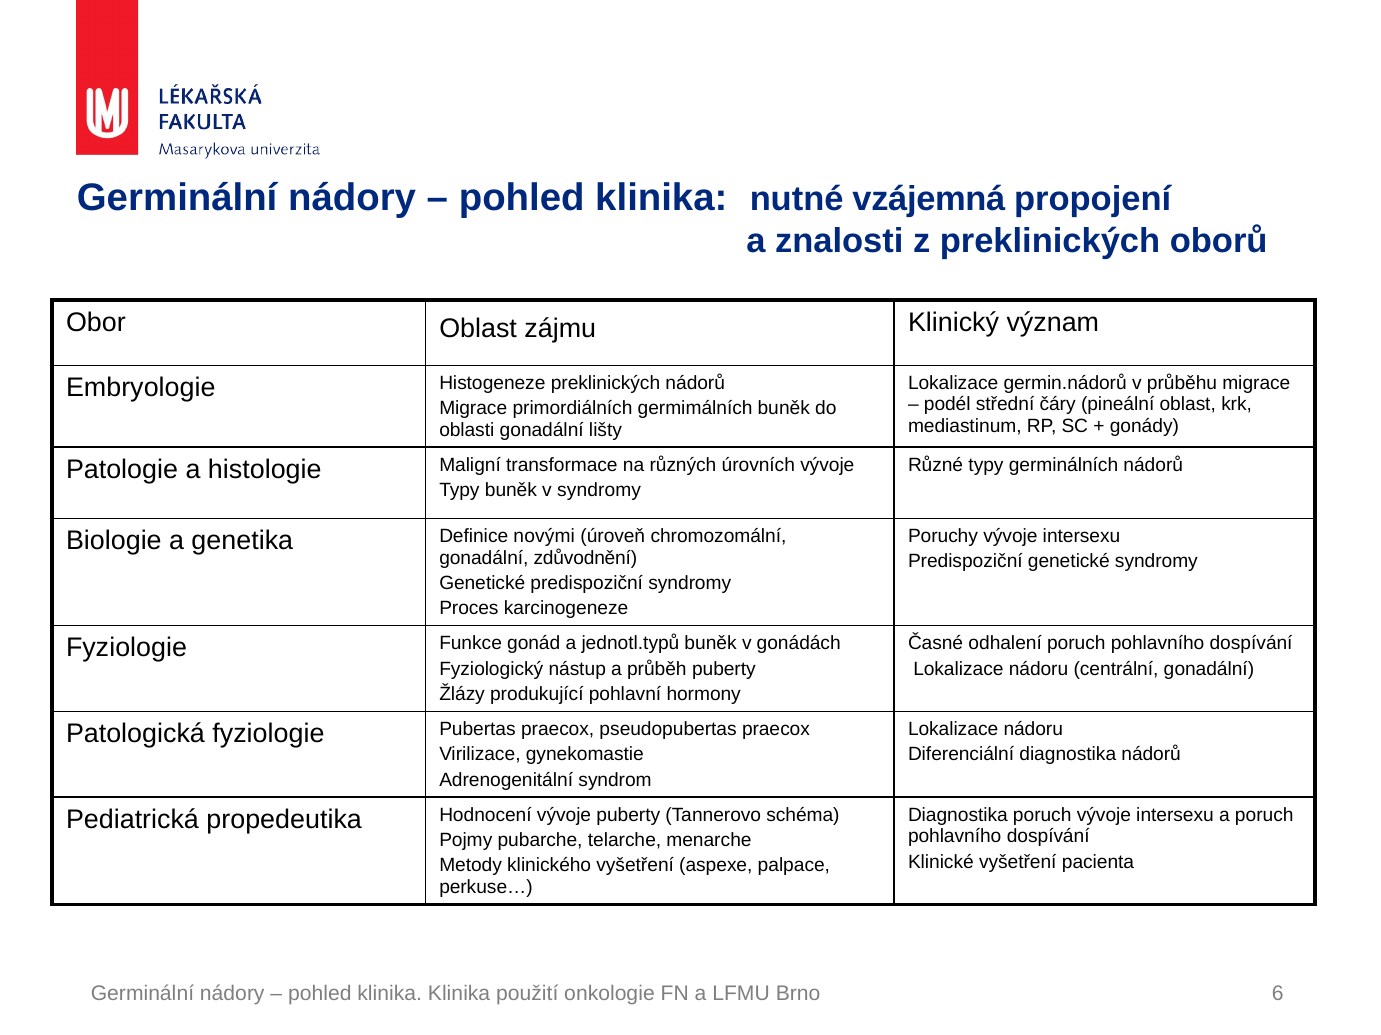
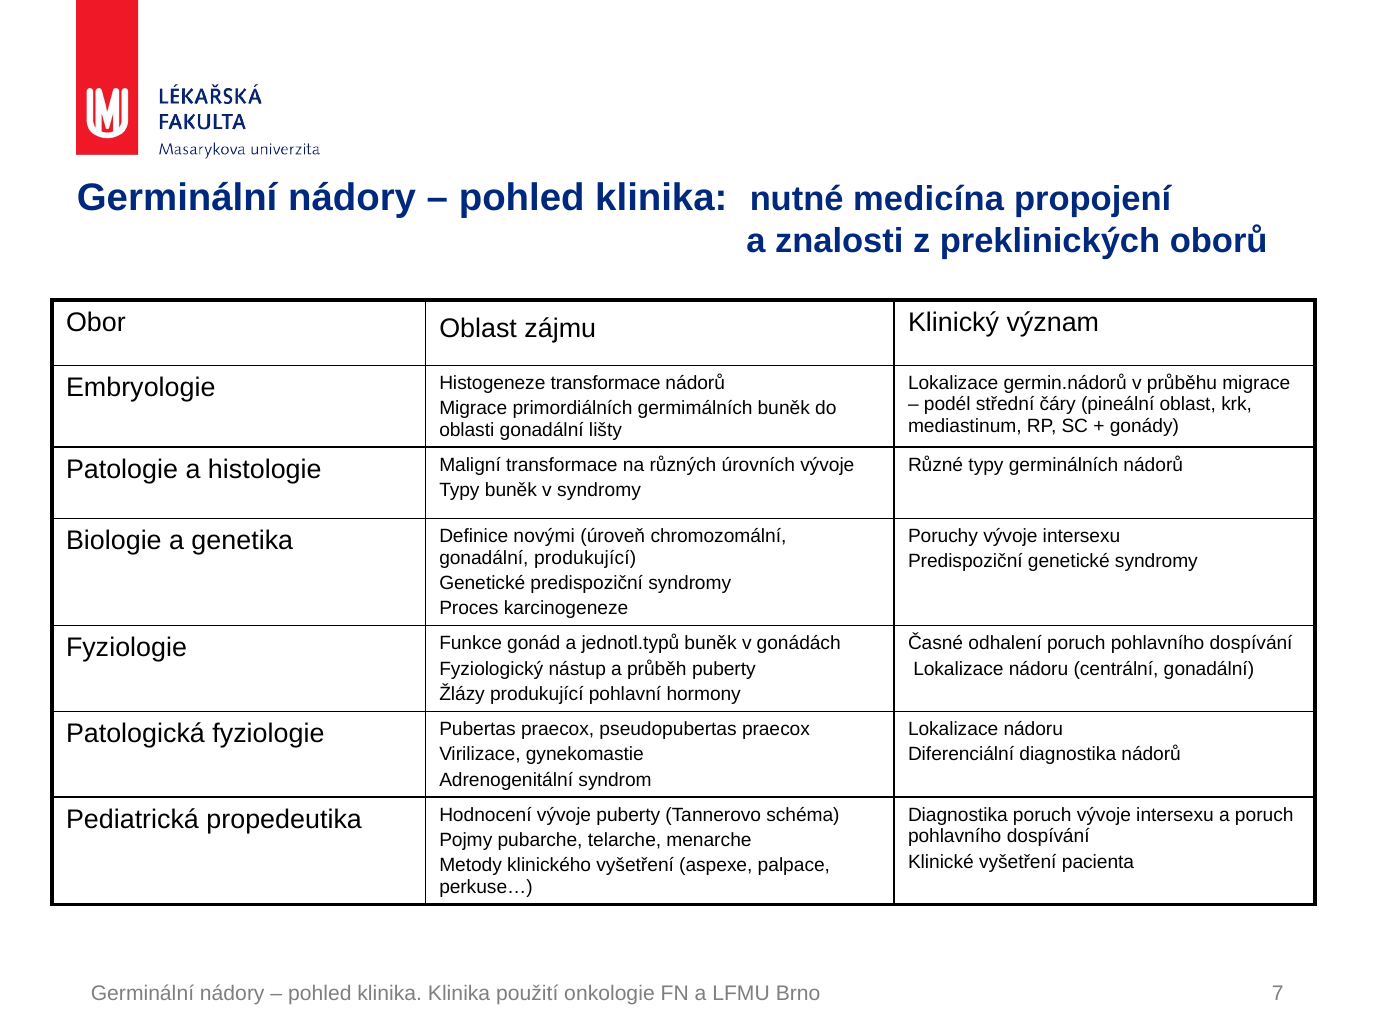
vzájemná: vzájemná -> medicína
Histogeneze preklinických: preklinických -> transformace
gonadální zdůvodnění: zdůvodnění -> produkující
6: 6 -> 7
